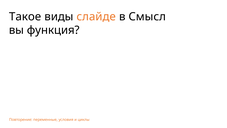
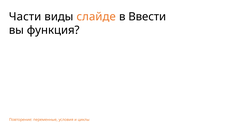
Такое: Такое -> Части
Смысл: Смысл -> Ввести
